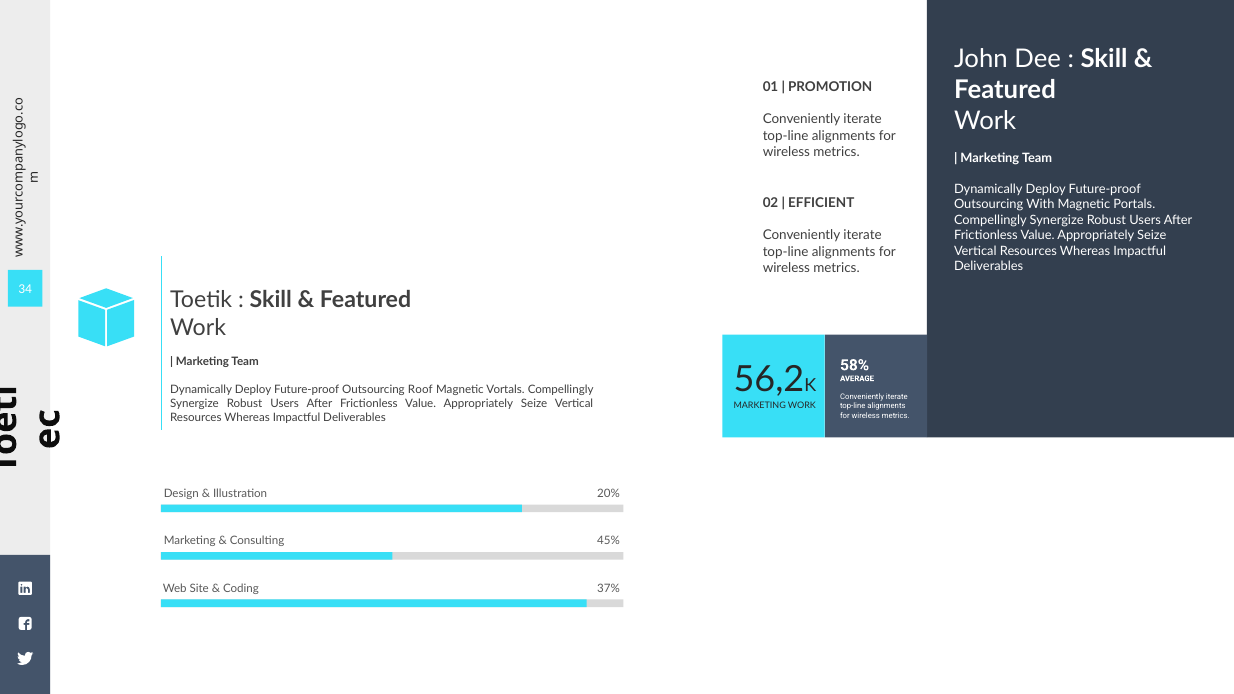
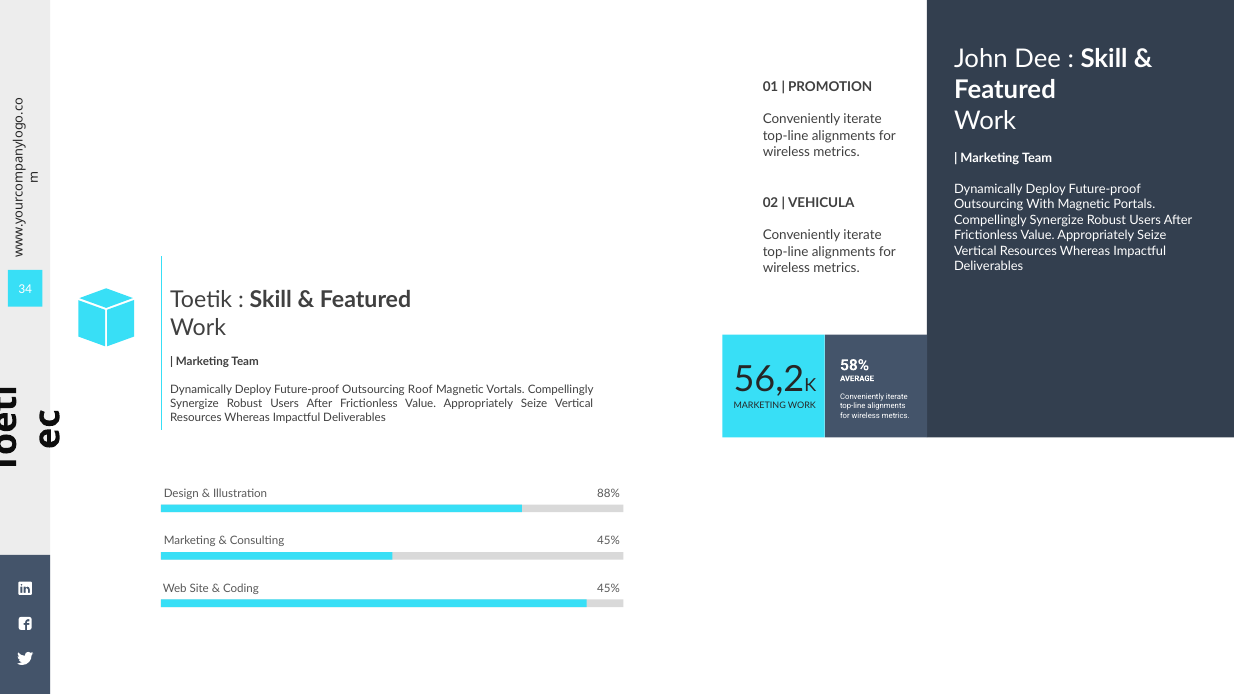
EFFICIENT: EFFICIENT -> VEHICULA
20%: 20% -> 88%
Coding 37%: 37% -> 45%
